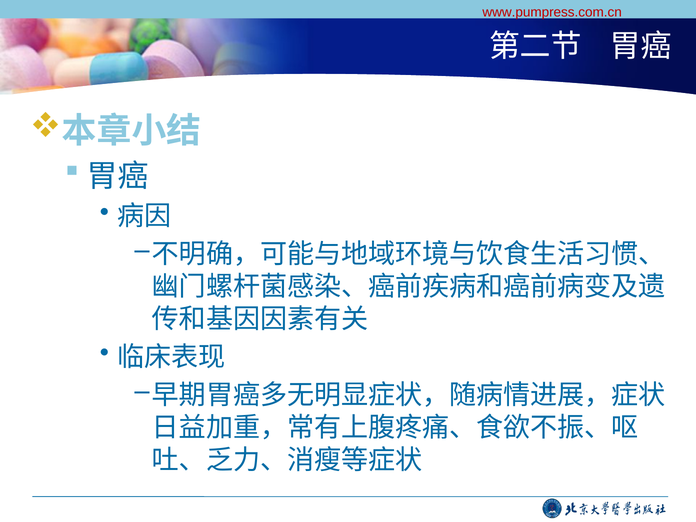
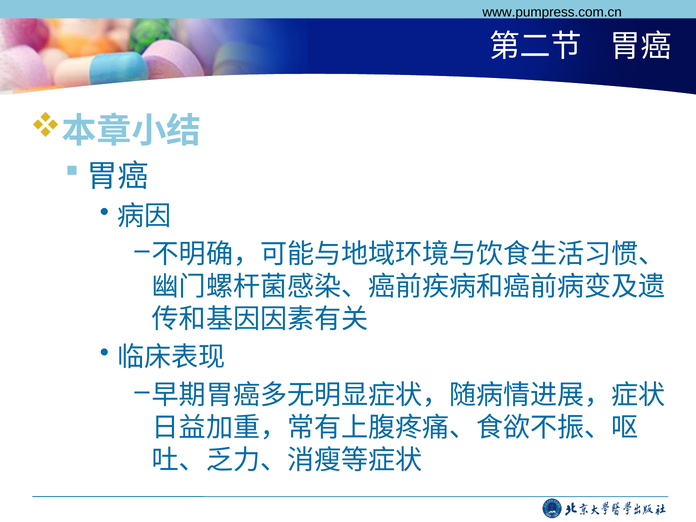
www.pumpress.com.cn colour: red -> black
